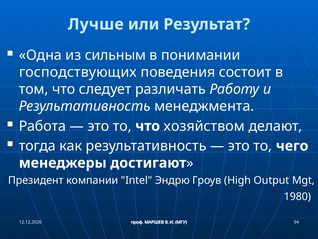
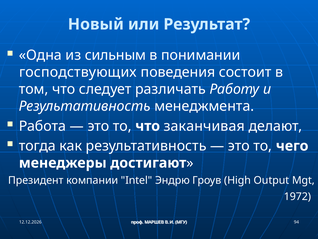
Лучше: Лучше -> Новый
хозяйством: хозяйством -> заканчивая
1980: 1980 -> 1972
